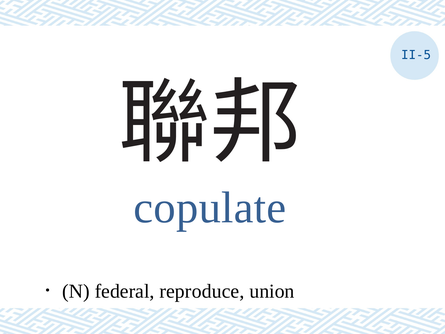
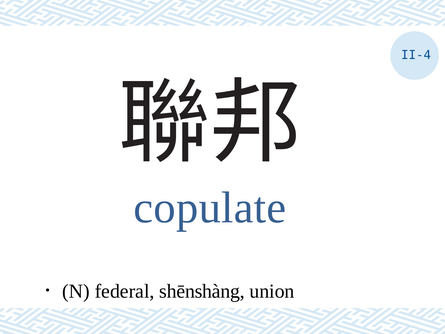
II-5: II-5 -> II-4
reproduce: reproduce -> shēnshàng
